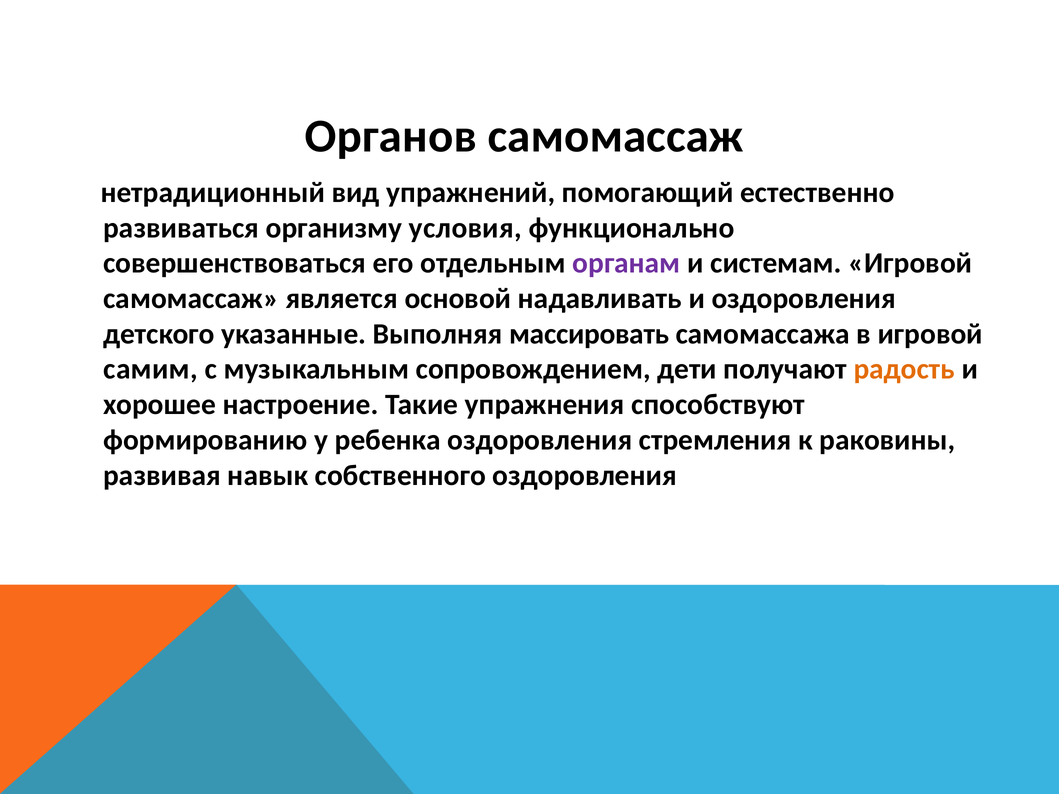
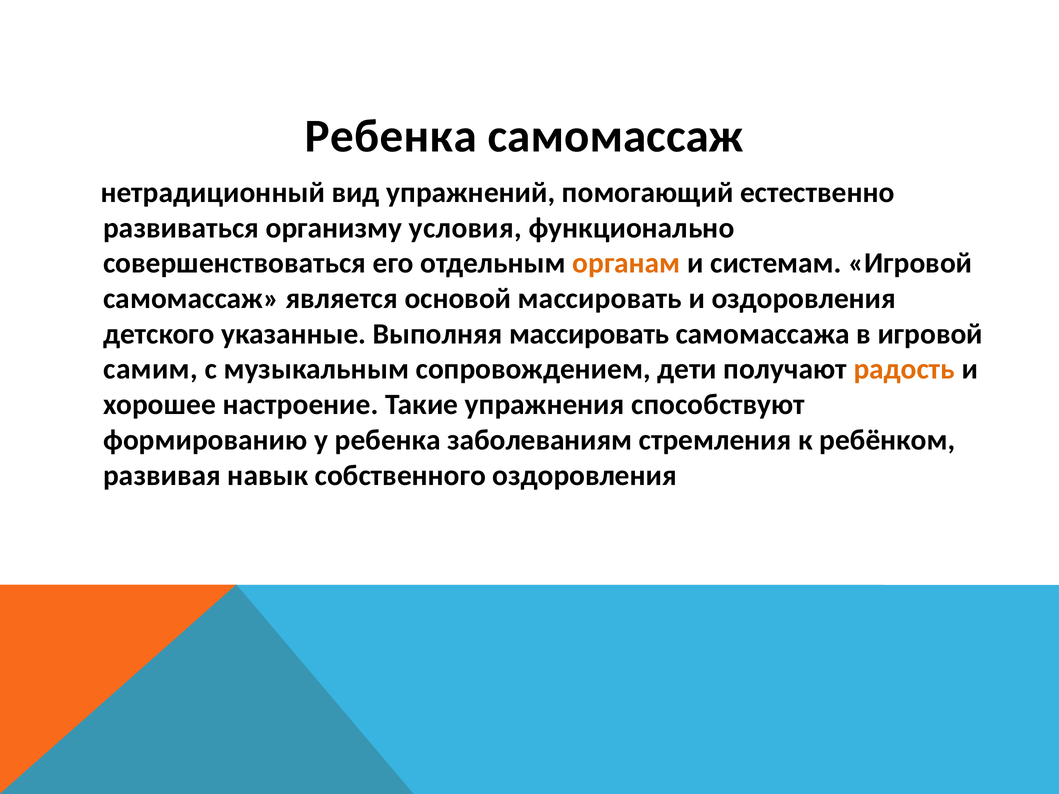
Органов at (391, 136): Органов -> Ребенка
органам colour: purple -> orange
основой надавливать: надавливать -> массировать
ребенка оздоровления: оздоровления -> заболеваниям
раковины: раковины -> ребёнком
